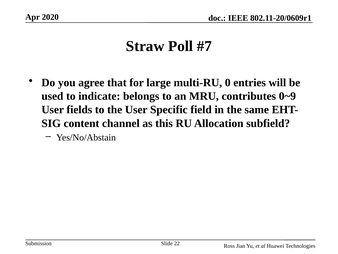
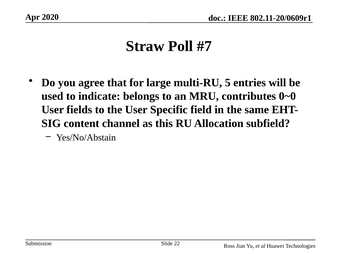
0: 0 -> 5
0~9: 0~9 -> 0~0
